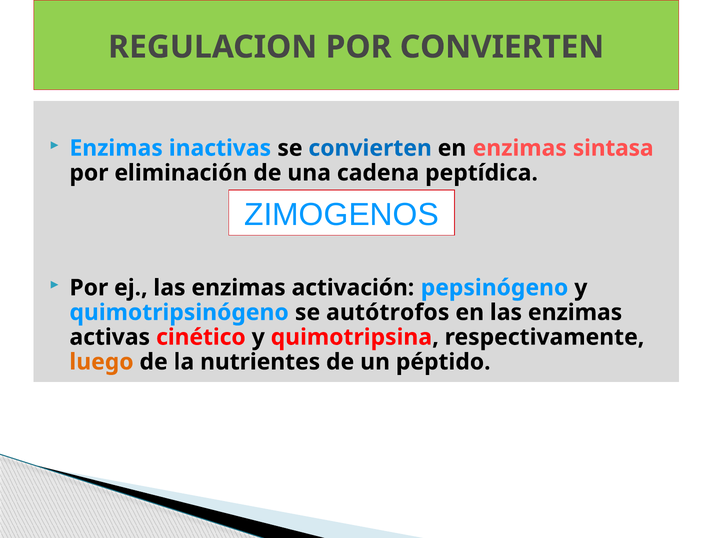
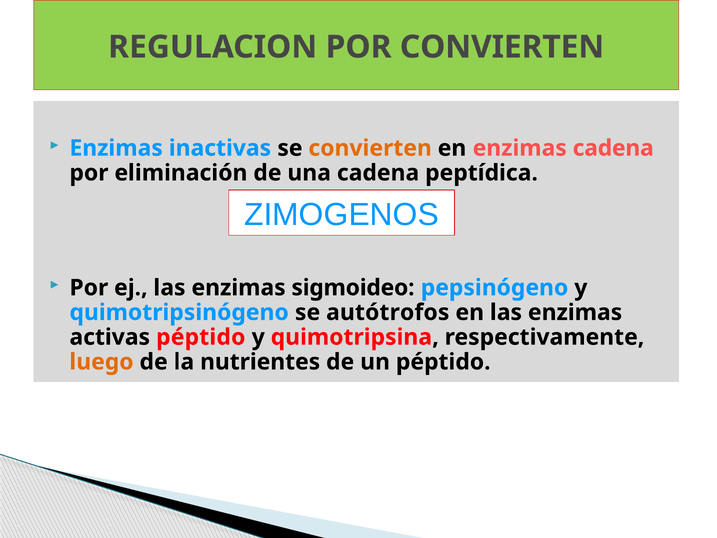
convierten at (370, 148) colour: blue -> orange
enzimas sintasa: sintasa -> cadena
activación: activación -> sigmoideo
activas cinético: cinético -> péptido
